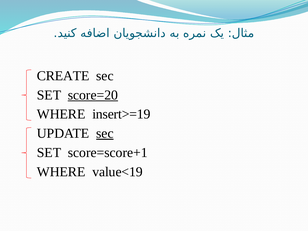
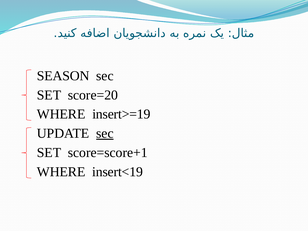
CREATE: CREATE -> SEASON
score=20 underline: present -> none
value<19: value<19 -> insert<19
